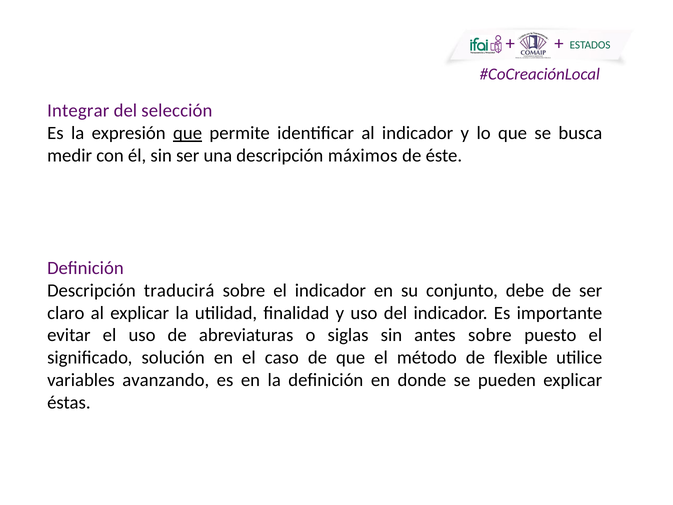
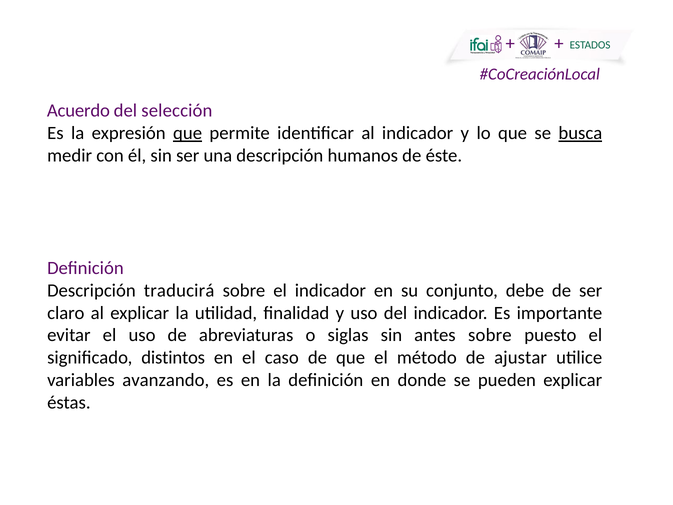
Integrar: Integrar -> Acuerdo
busca underline: none -> present
máximos: máximos -> humanos
solución: solución -> distintos
flexible: flexible -> ajustar
